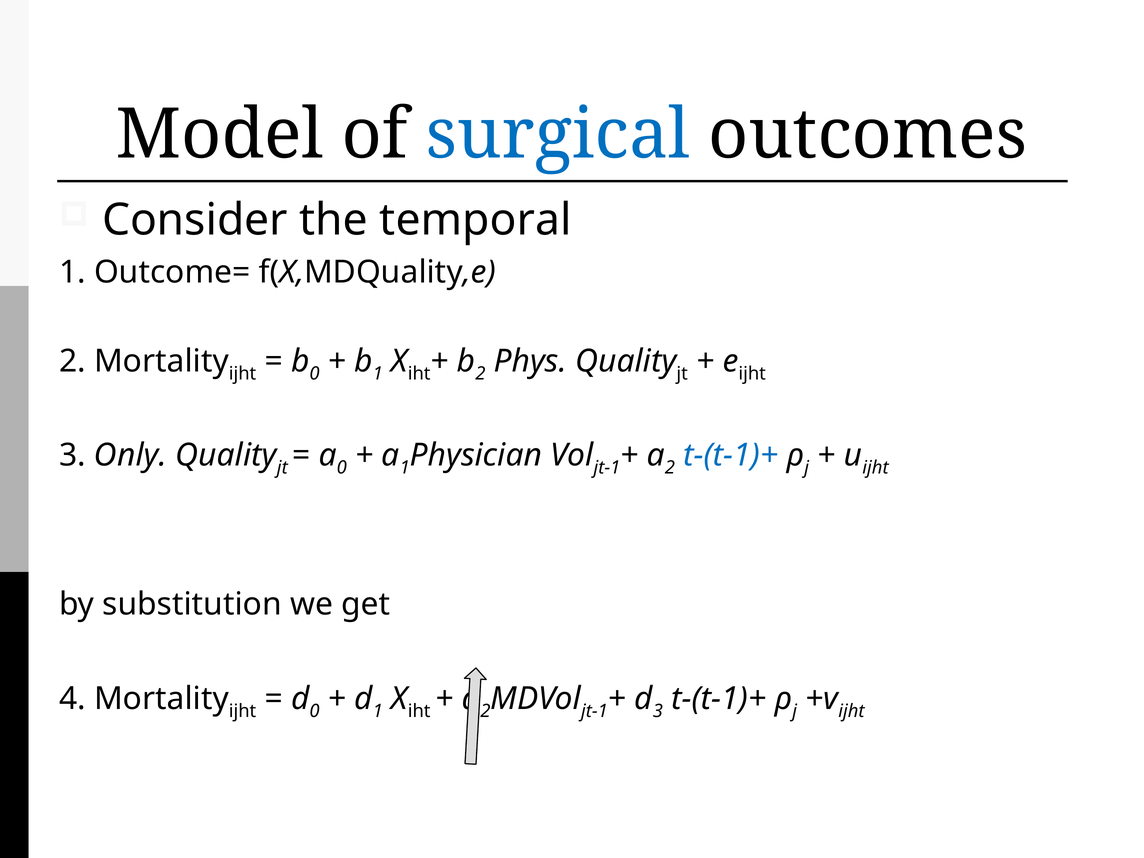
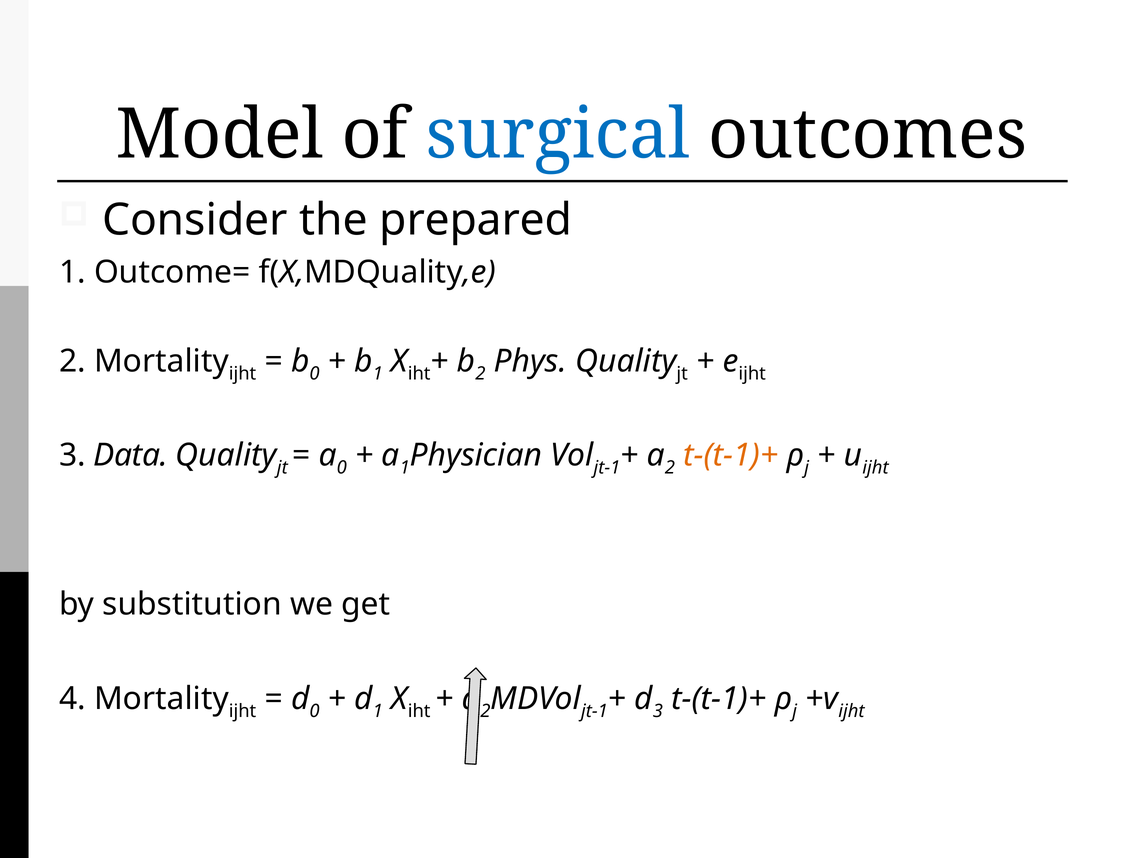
temporal: temporal -> prepared
Only: Only -> Data
t-(t-1)+ at (731, 455) colour: blue -> orange
